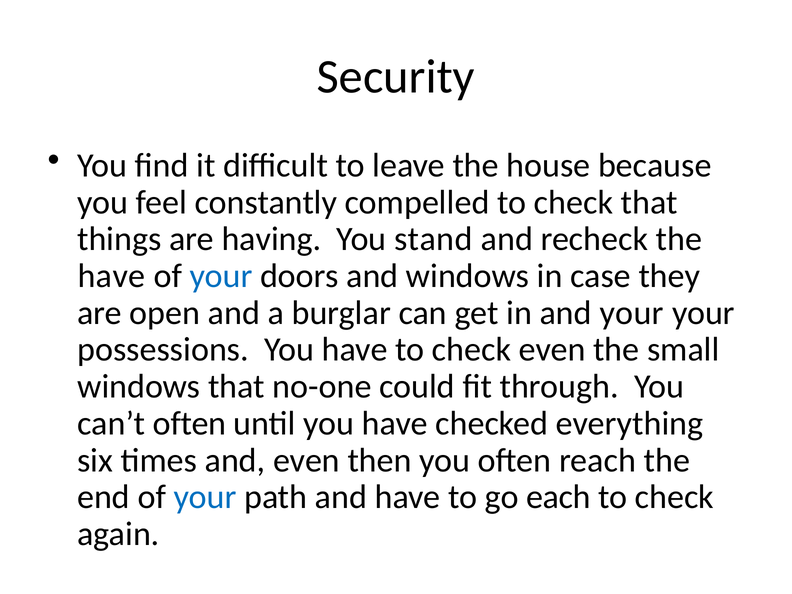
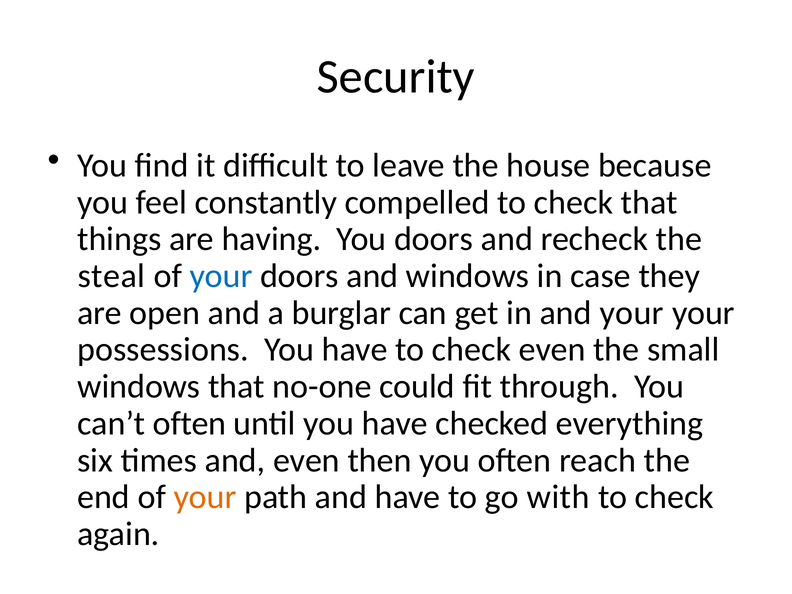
You stand: stand -> doors
have at (111, 276): have -> steal
your at (205, 497) colour: blue -> orange
each: each -> with
